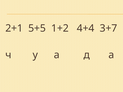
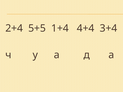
2+1: 2+1 -> 2+4
1+2: 1+2 -> 1+4
3+7: 3+7 -> 3+4
